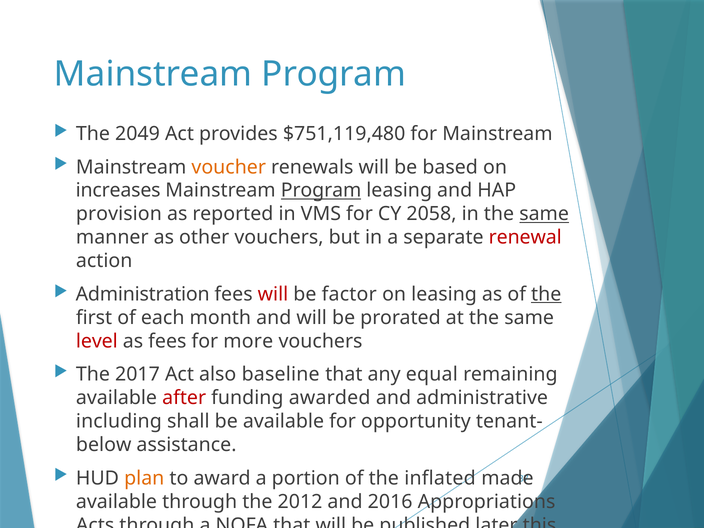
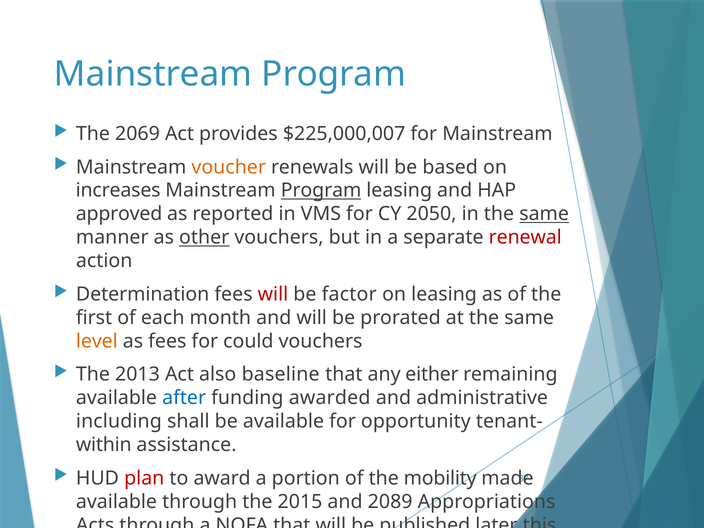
2049: 2049 -> 2069
$751,119,480: $751,119,480 -> $225,000,007
provision: provision -> approved
2058: 2058 -> 2050
other underline: none -> present
Administration: Administration -> Determination
the at (546, 294) underline: present -> none
level colour: red -> orange
more: more -> could
2017: 2017 -> 2013
equal: equal -> either
after colour: red -> blue
below: below -> within
plan colour: orange -> red
inflated: inflated -> mobility
2012: 2012 -> 2015
2016: 2016 -> 2089
